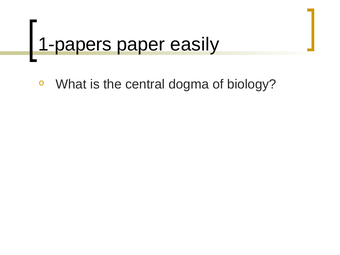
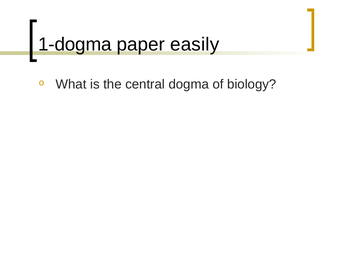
1-papers: 1-papers -> 1-dogma
